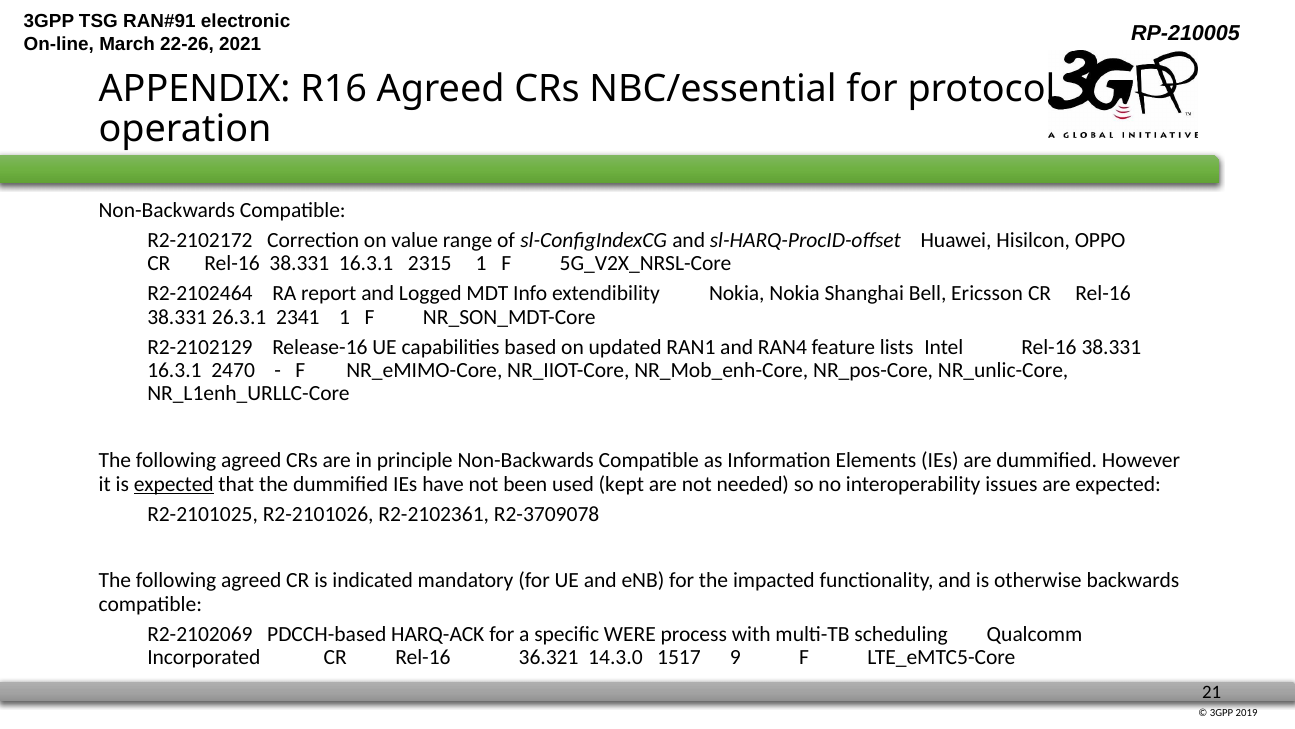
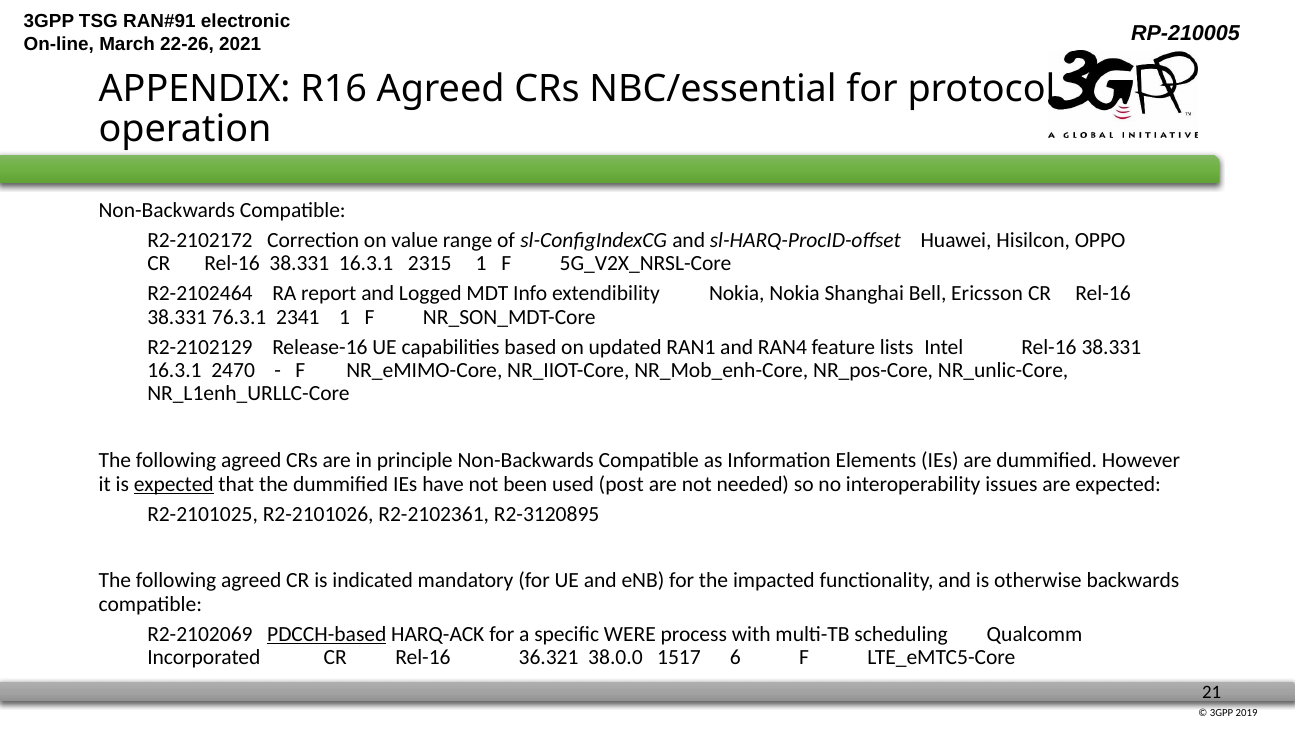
26.3.1: 26.3.1 -> 76.3.1
kept: kept -> post
R2-3709078: R2-3709078 -> R2-3120895
PDCCH-based underline: none -> present
14.3.0: 14.3.0 -> 38.0.0
9: 9 -> 6
